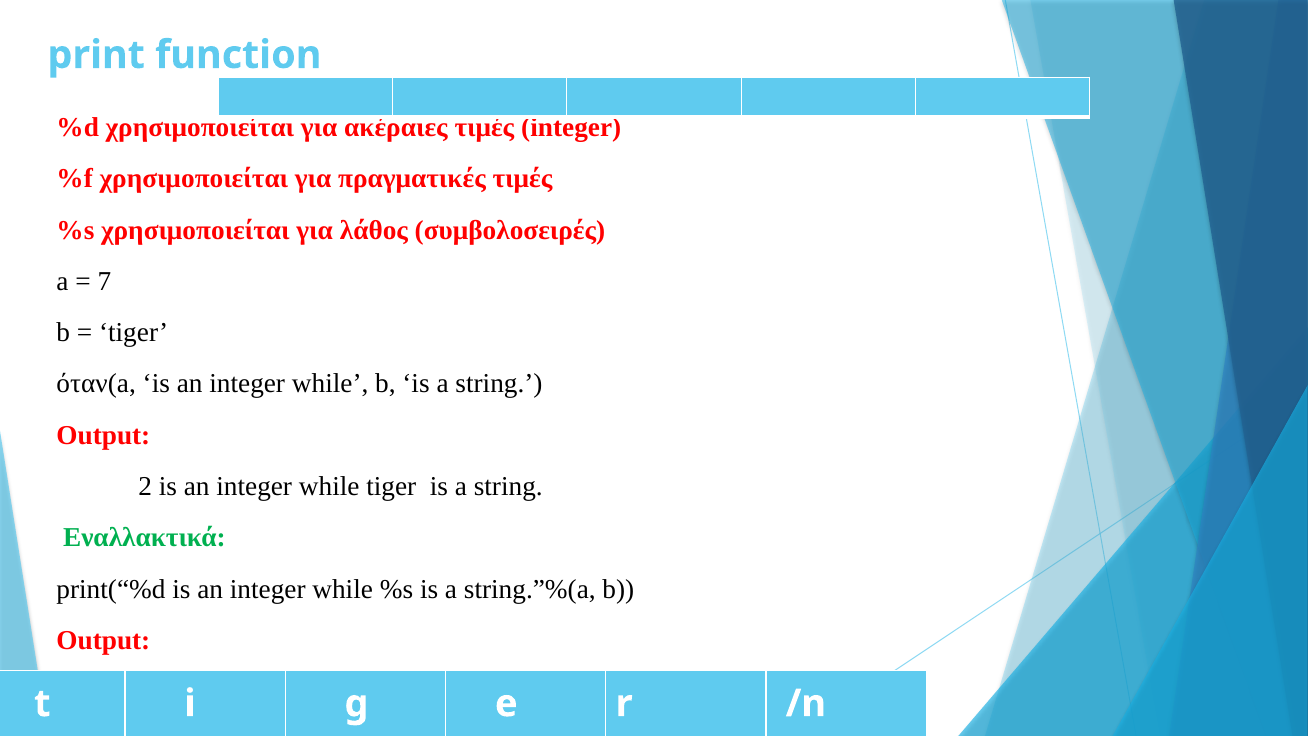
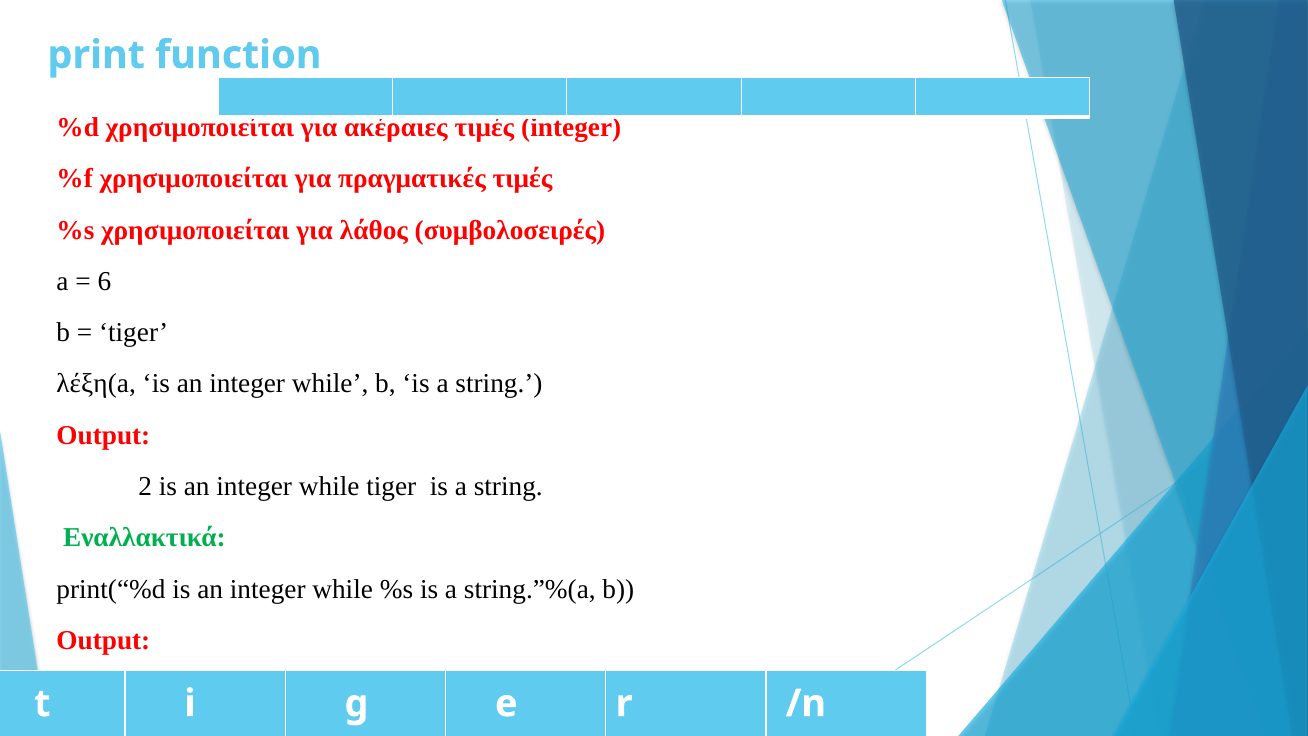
7: 7 -> 6
όταν(a: όταν(a -> λέξη(a
